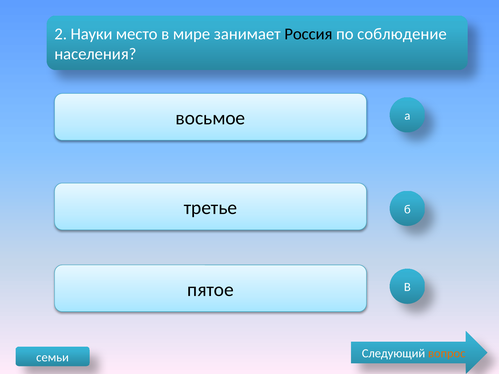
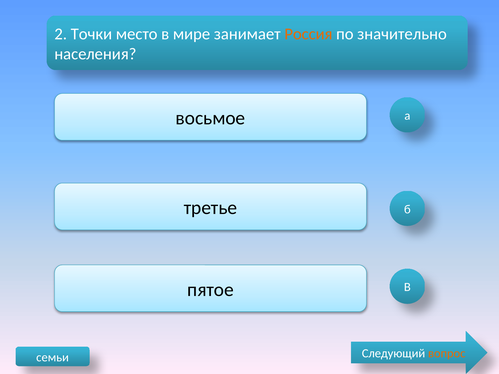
Науки: Науки -> Точки
Россия colour: black -> orange
соблюдение: соблюдение -> значительно
